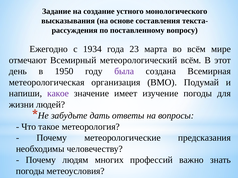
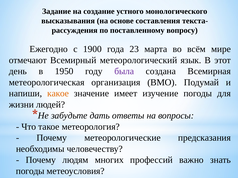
1934: 1934 -> 1900
метеорологический всём: всём -> язык
какое colour: purple -> orange
